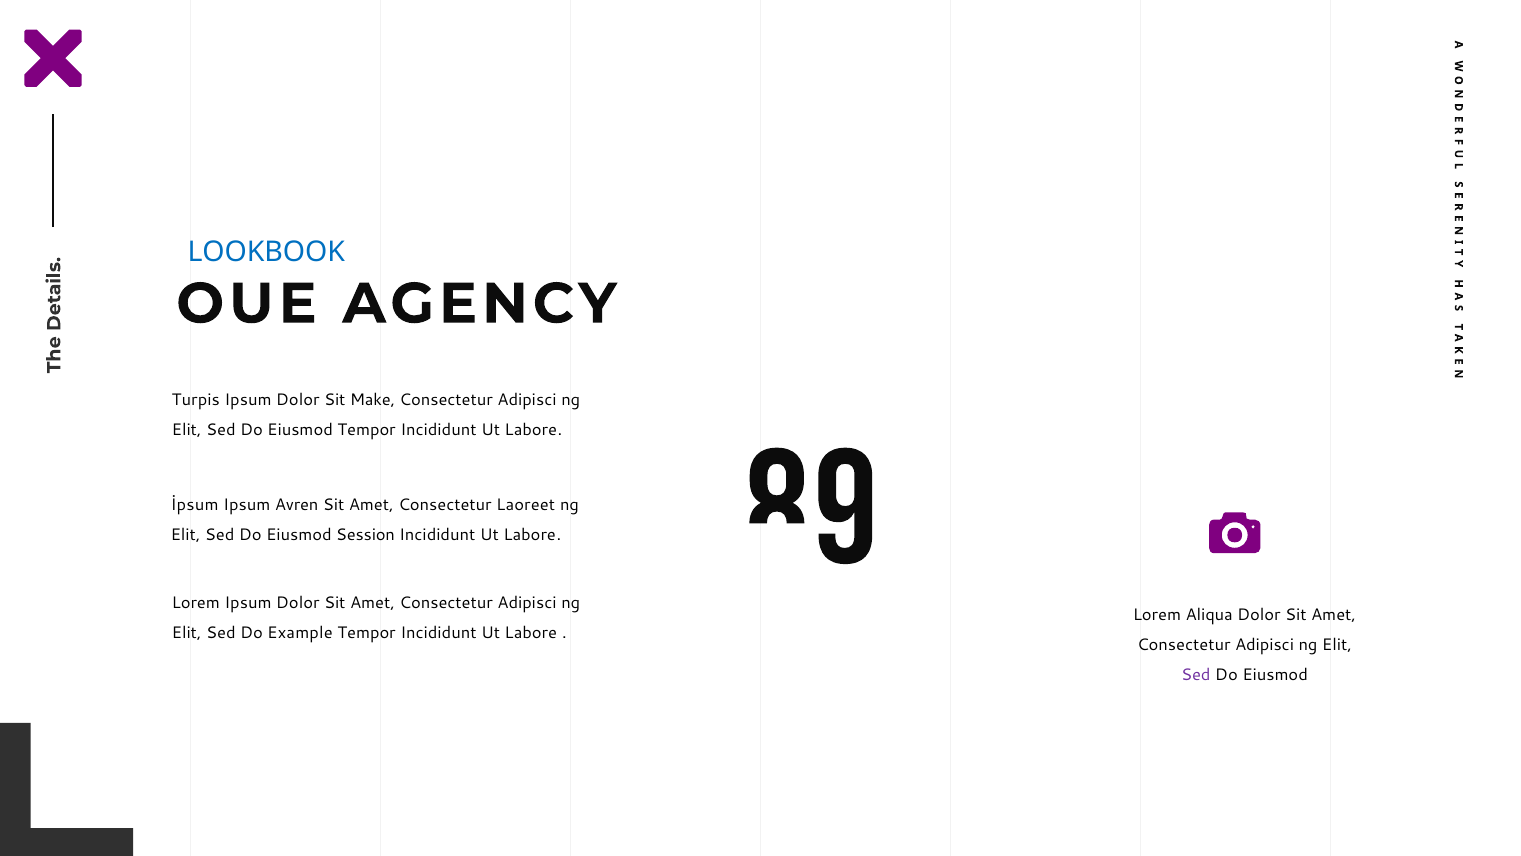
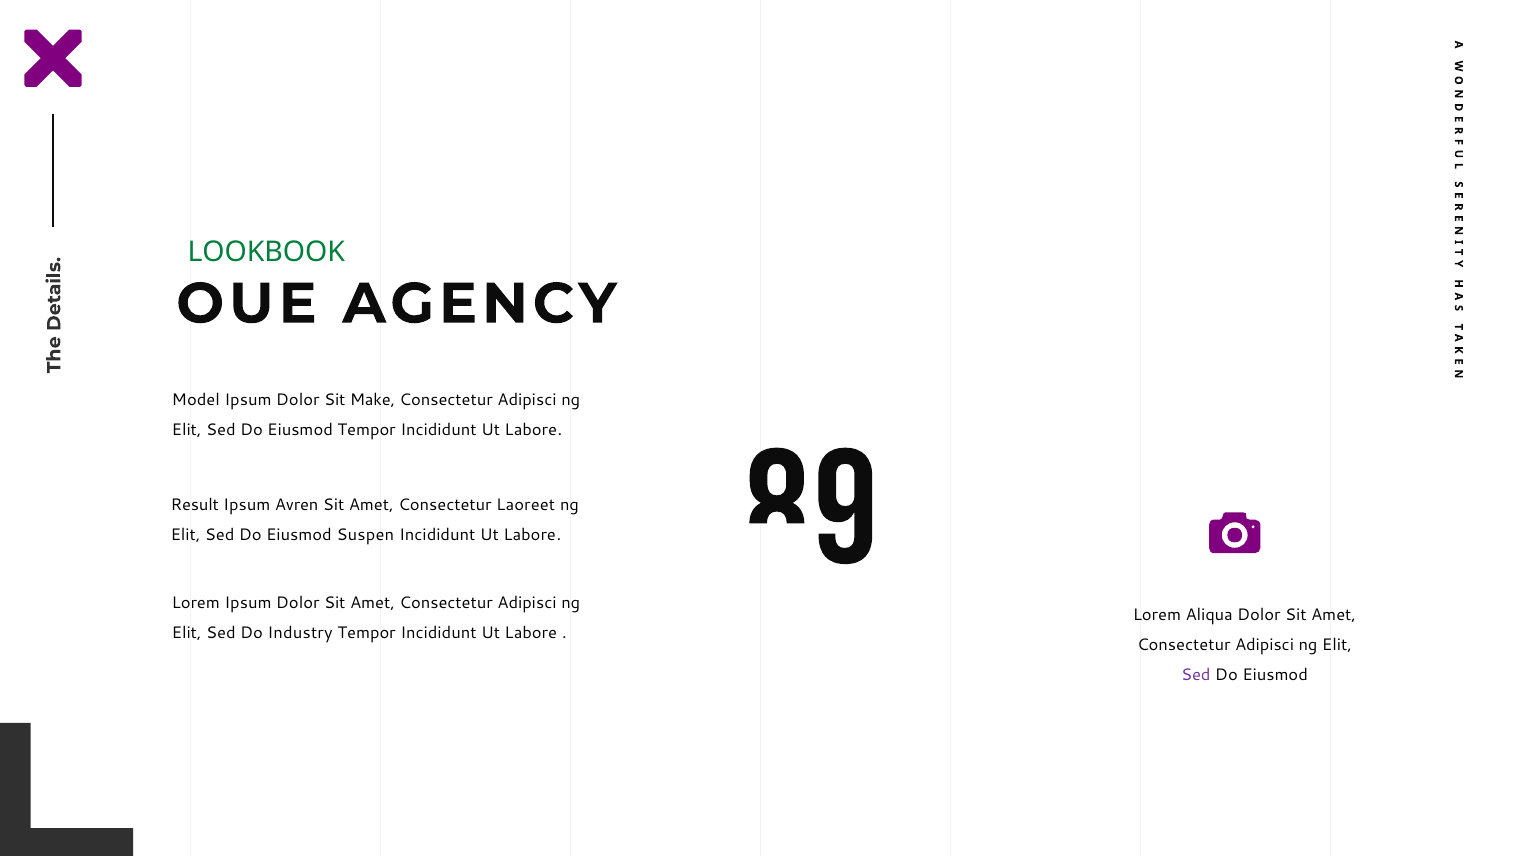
LOOKBOOK colour: blue -> green
Turpis: Turpis -> Model
İpsum: İpsum -> Result
Session: Session -> Suspen
Example: Example -> Industry
